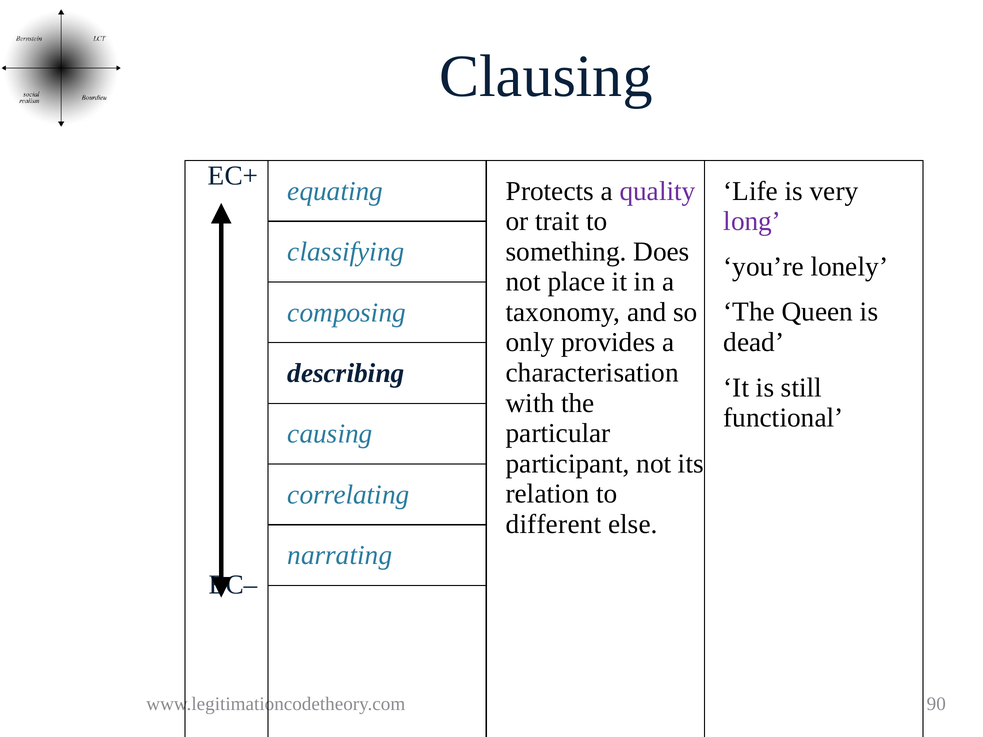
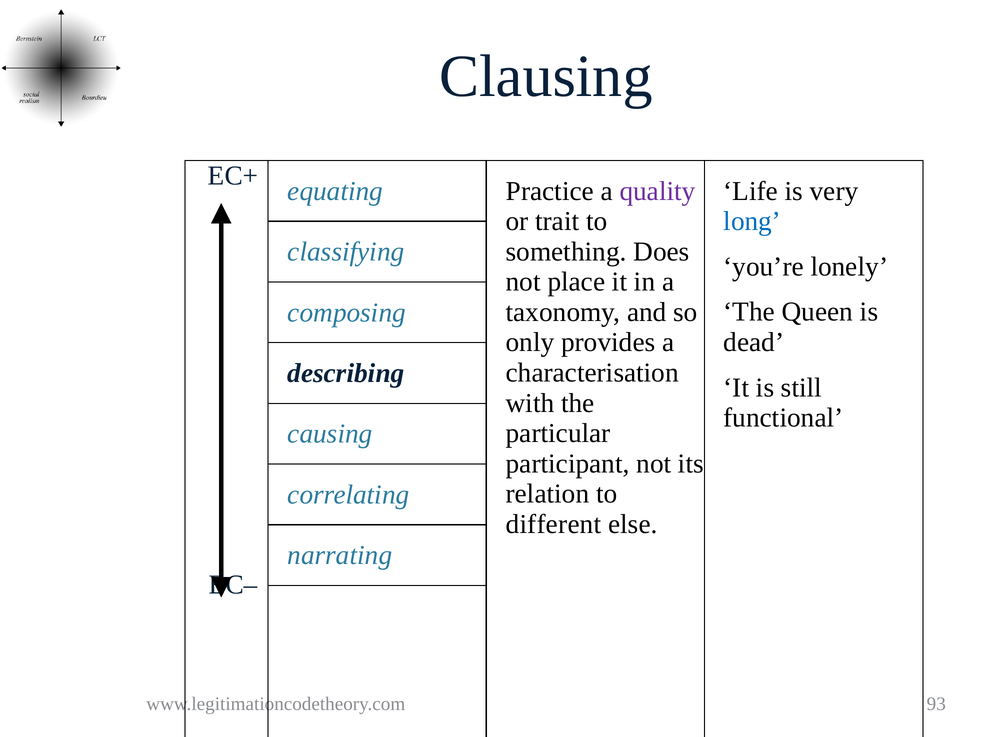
Protects: Protects -> Practice
long colour: purple -> blue
90: 90 -> 93
